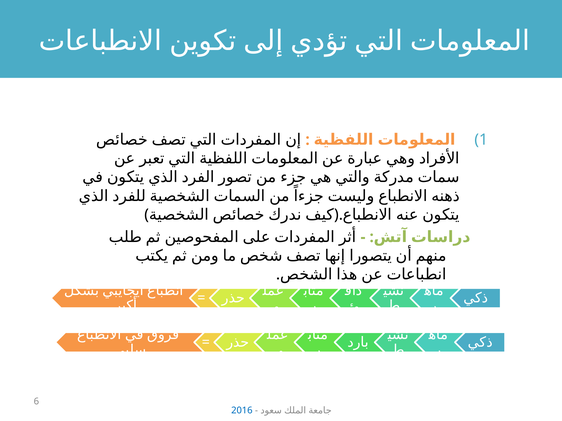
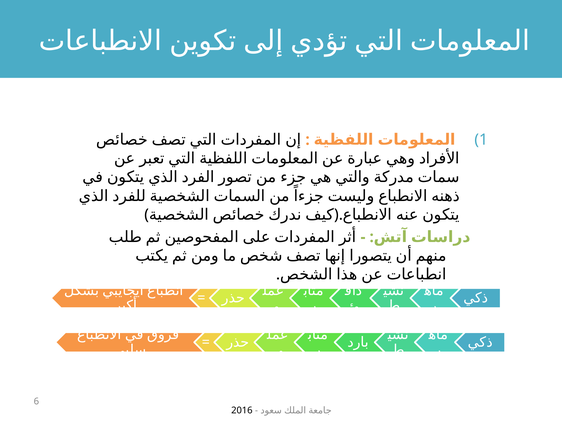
2016 colour: blue -> black
